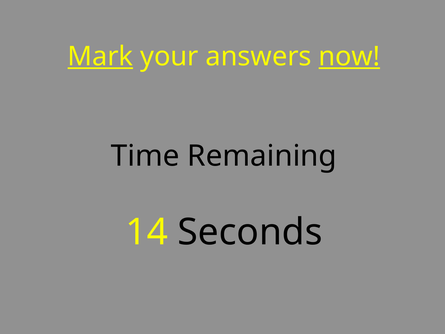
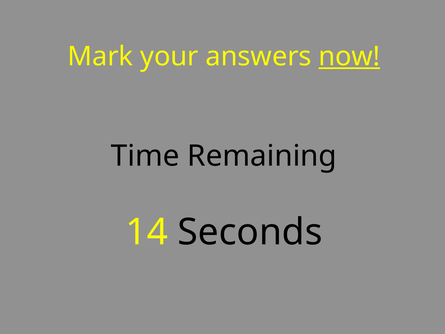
Mark underline: present -> none
